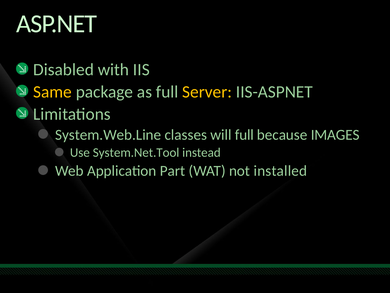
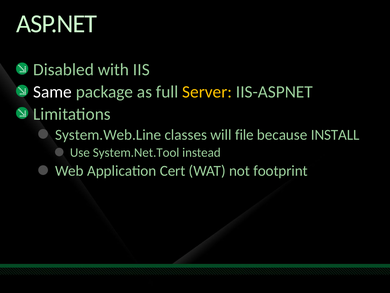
Same colour: yellow -> white
will full: full -> file
IMAGES: IMAGES -> INSTALL
Part: Part -> Cert
installed: installed -> footprint
